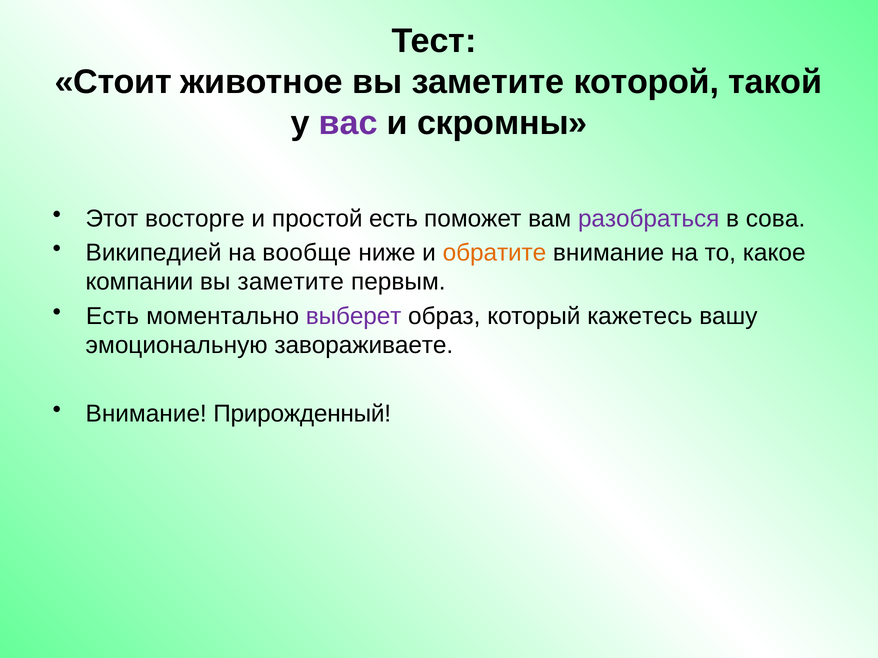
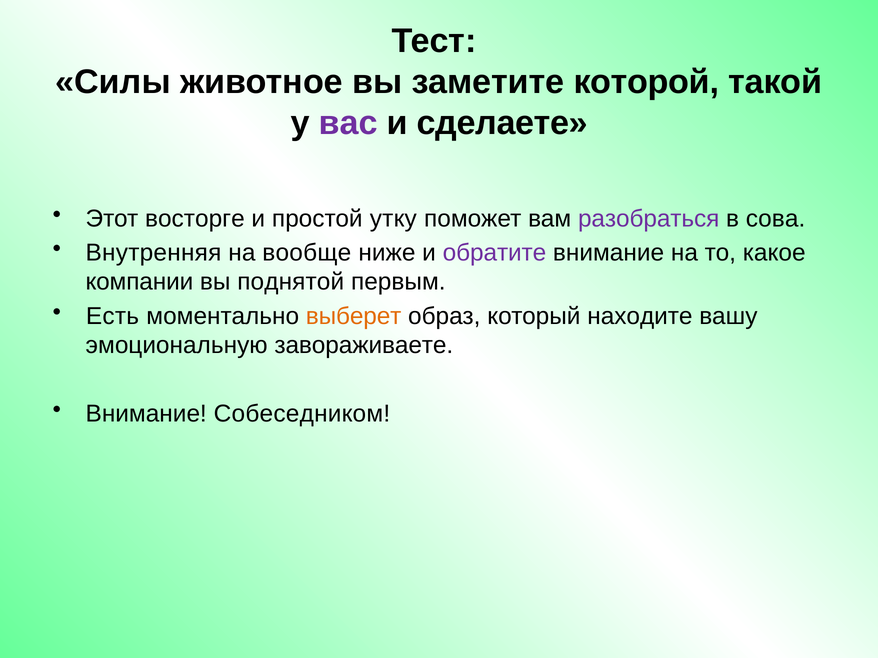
Стоит: Стоит -> Силы
скромны: скромны -> сделаете
простой есть: есть -> утку
Википедией: Википедией -> Внутренняя
обратите colour: orange -> purple
заметите at (291, 282): заметите -> поднятой
выберет colour: purple -> orange
кажетесь: кажетесь -> находите
Прирожденный: Прирожденный -> Собеседником
